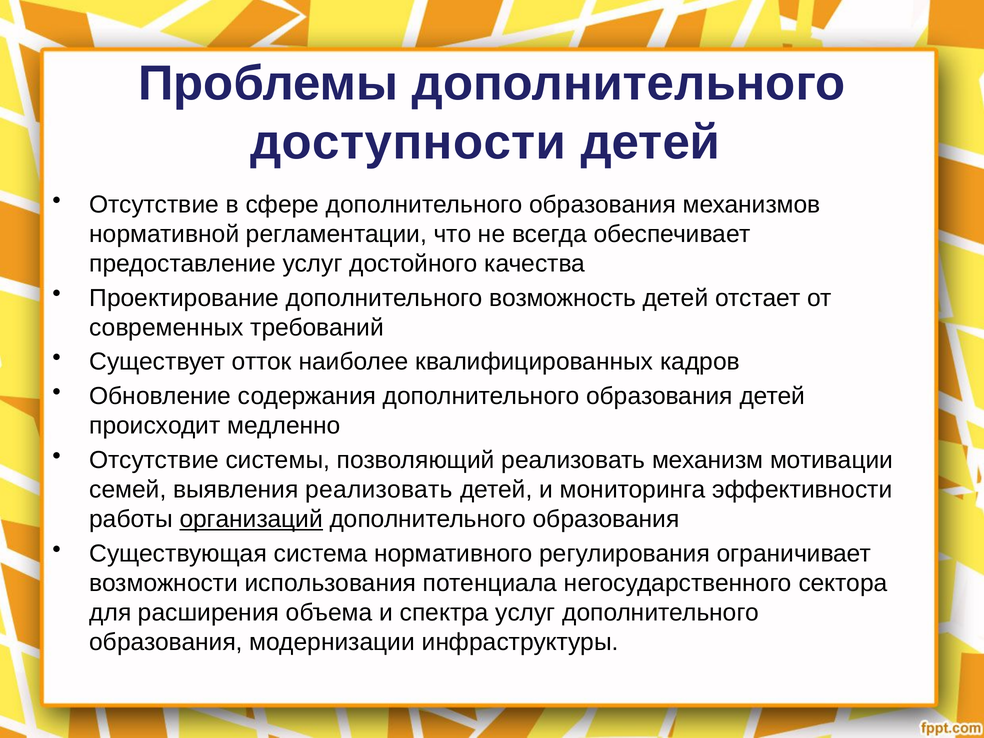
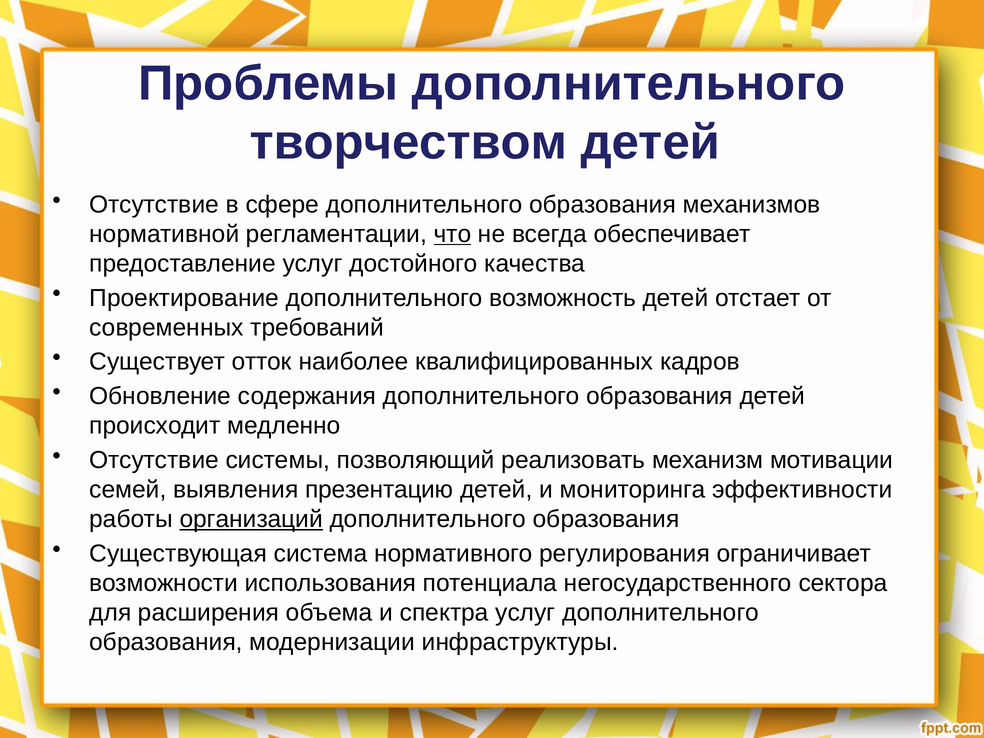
доступности: доступности -> творчеством
что underline: none -> present
выявления реализовать: реализовать -> презентацию
